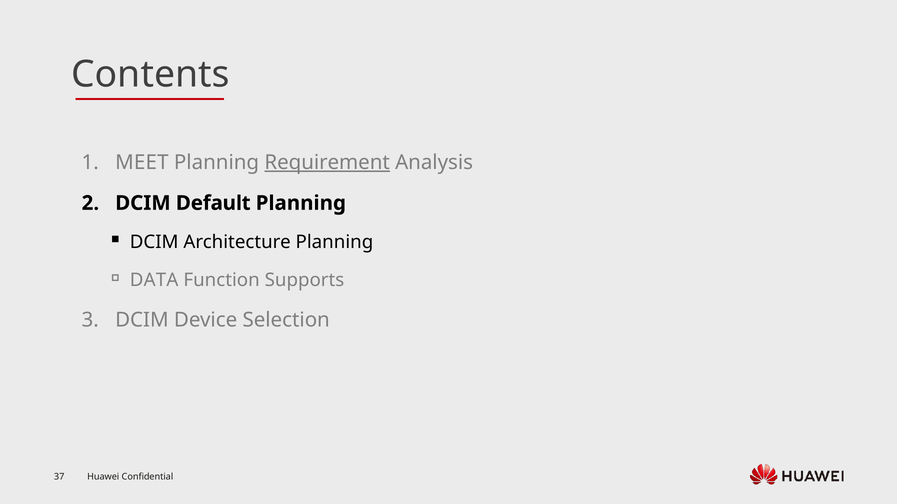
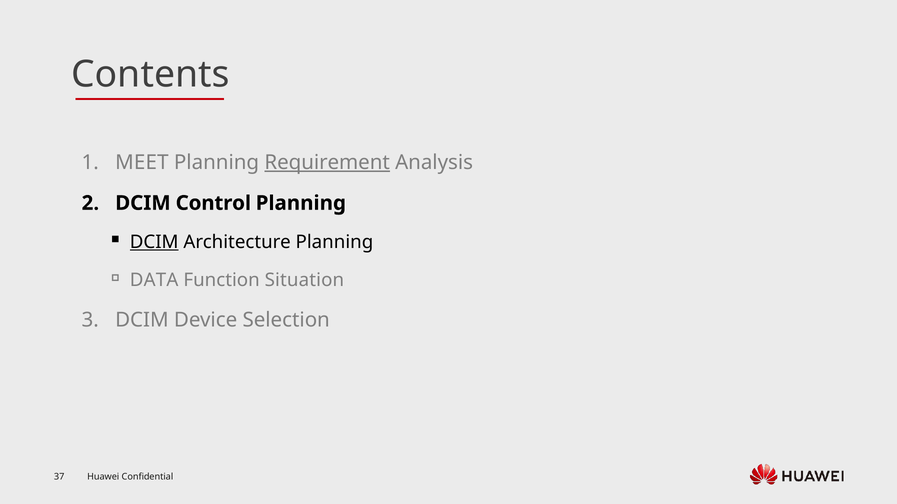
Default: Default -> Control
DCIM at (154, 242) underline: none -> present
Supports: Supports -> Situation
